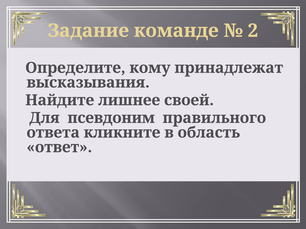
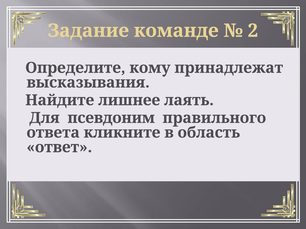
своей: своей -> лаять
